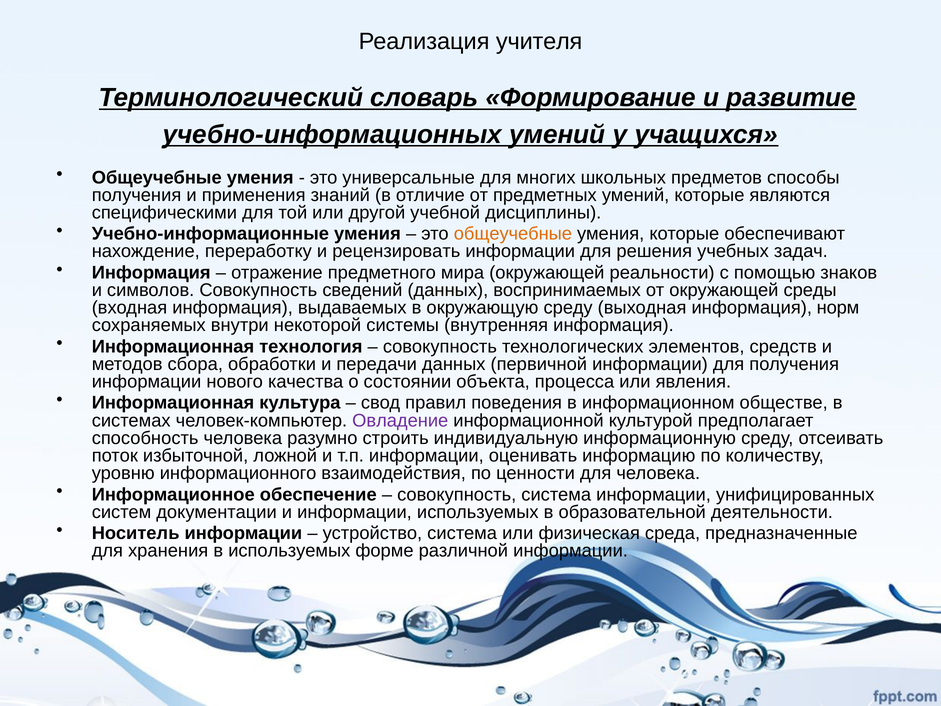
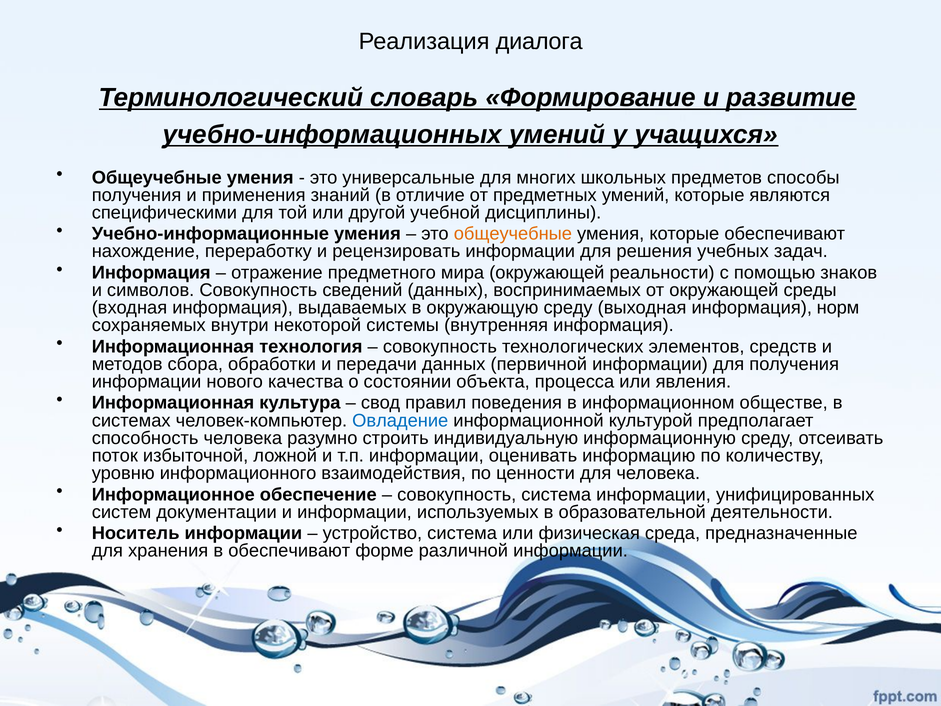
учителя: учителя -> диалога
Овладение colour: purple -> blue
в используемых: используемых -> обеспечивают
